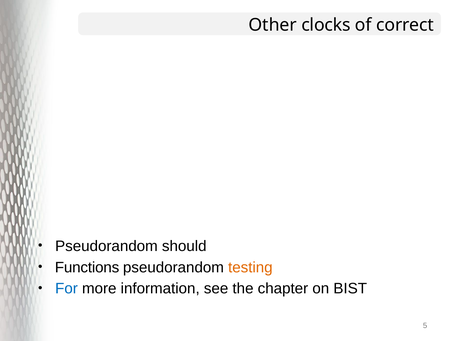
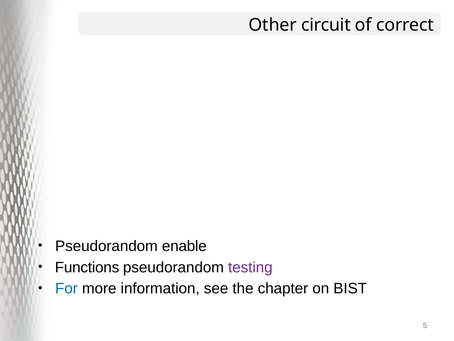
clocks: clocks -> circuit
should: should -> enable
testing colour: orange -> purple
